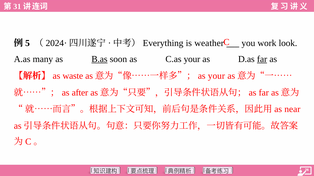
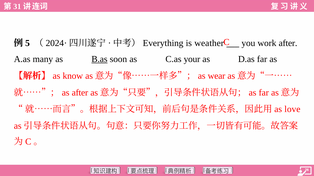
work look: look -> after
far at (262, 59) underline: present -> none
waste: waste -> know
your at (216, 76): your -> wear
near: near -> love
